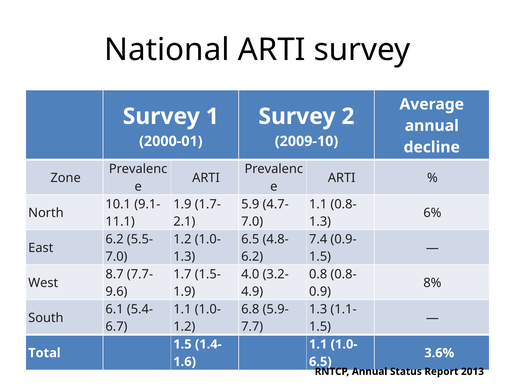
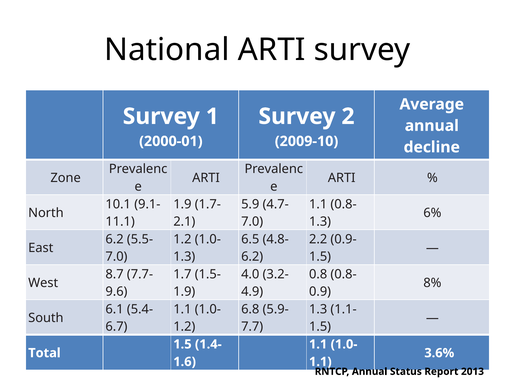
7.4: 7.4 -> 2.2
6.5 at (320, 362): 6.5 -> 1.1
